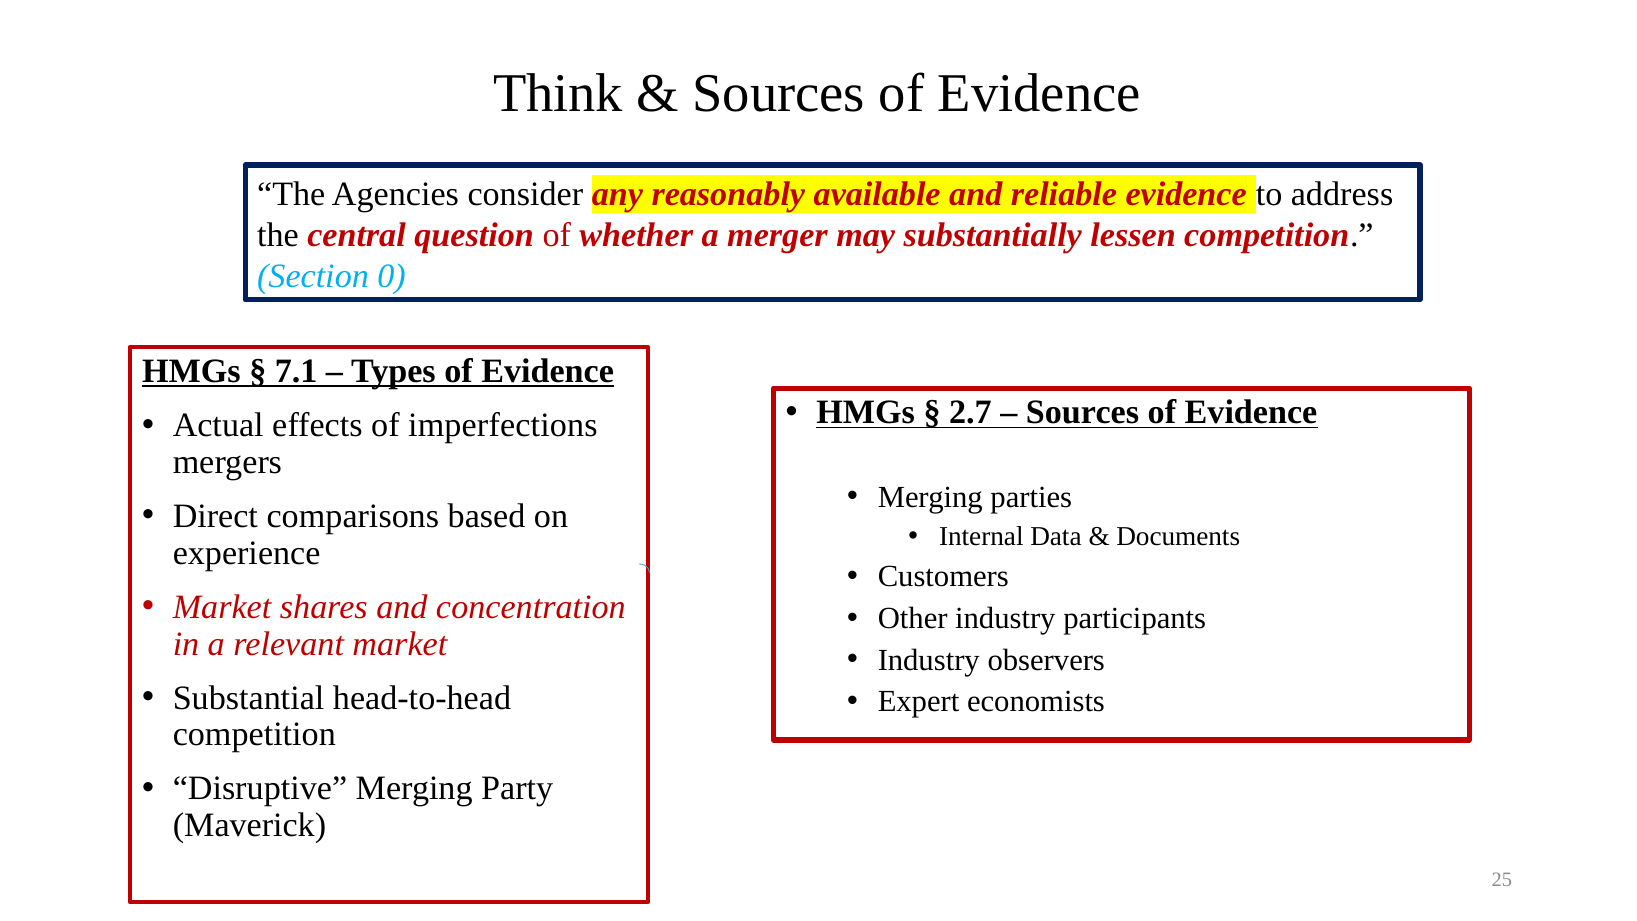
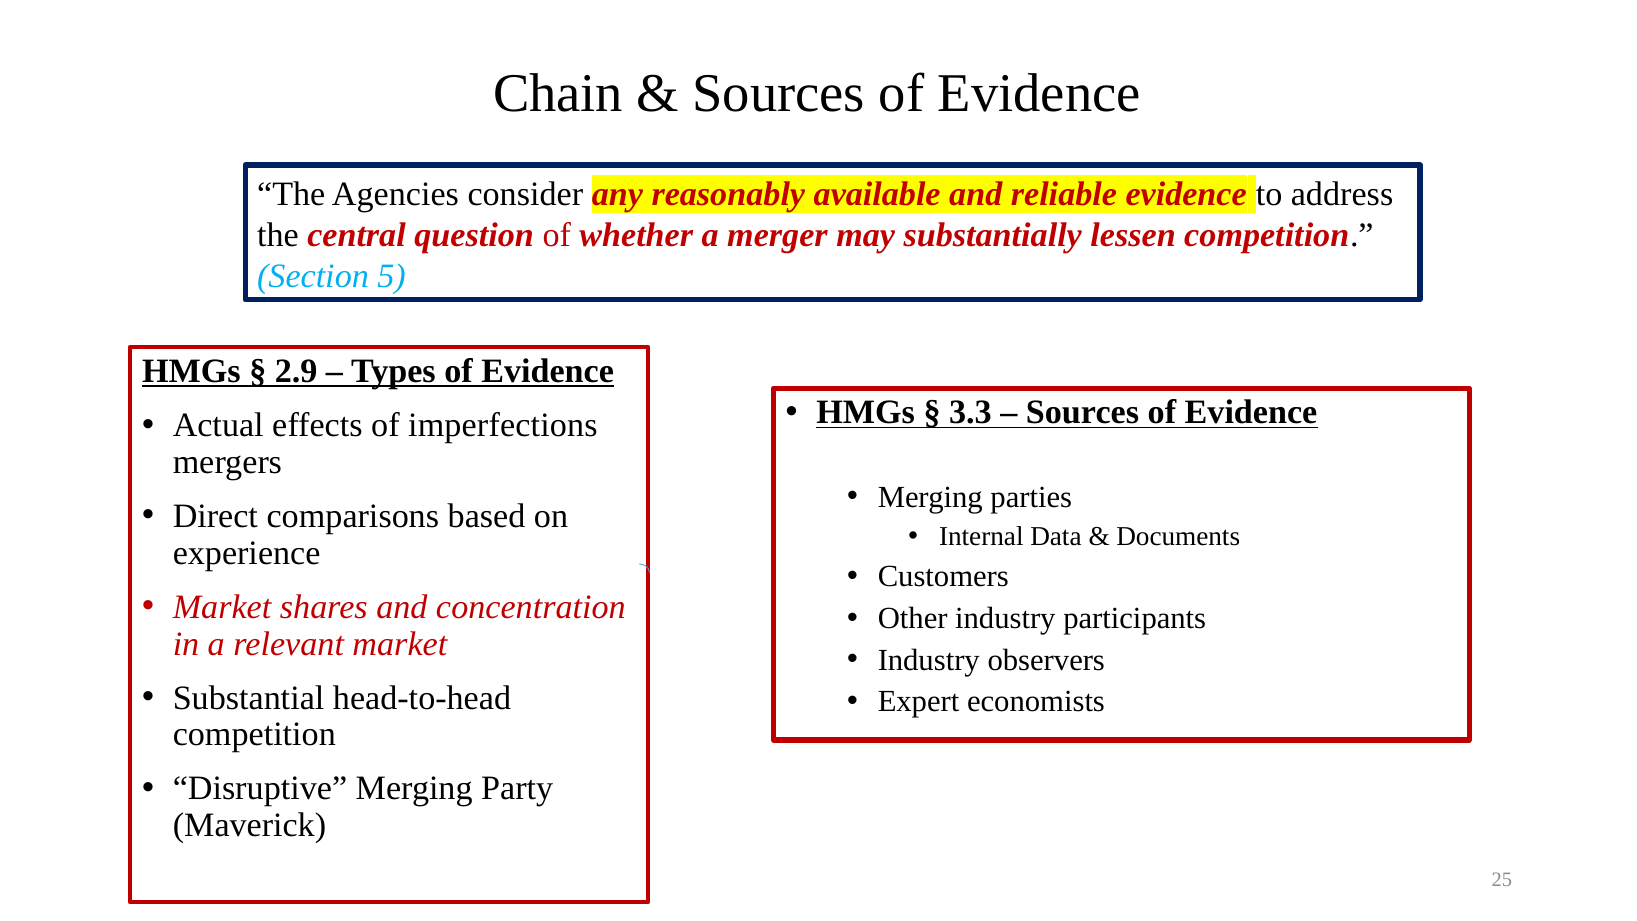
Think: Think -> Chain
0: 0 -> 5
7.1: 7.1 -> 2.9
2.7: 2.7 -> 3.3
